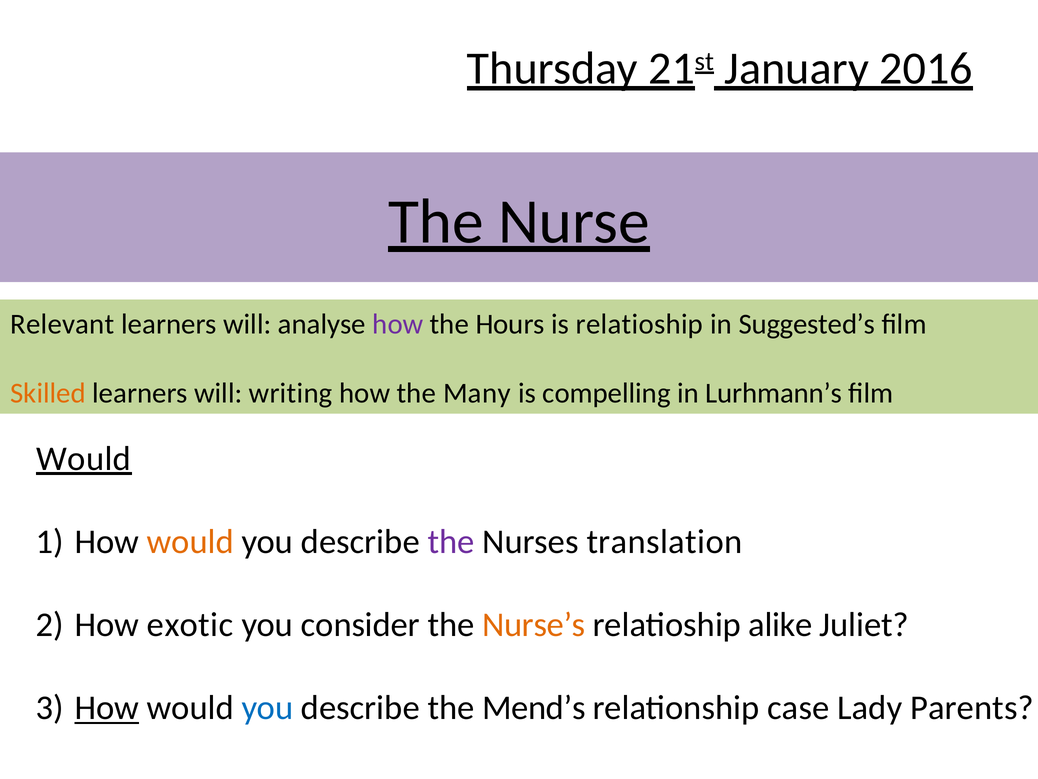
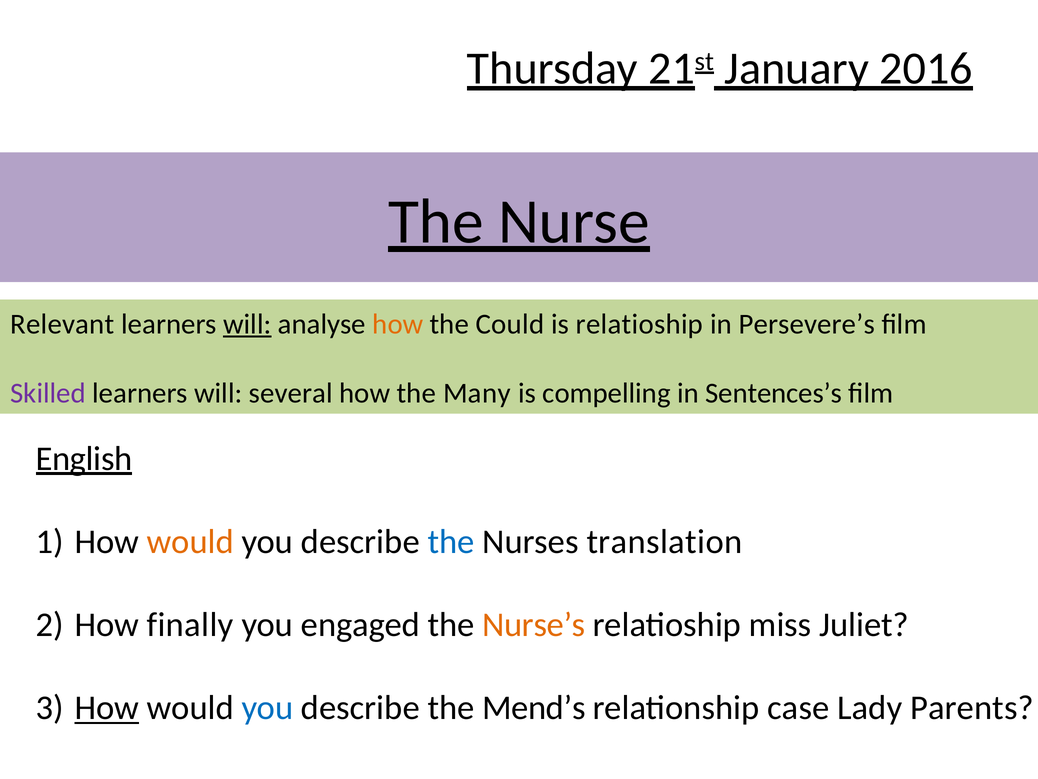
will at (247, 324) underline: none -> present
how at (398, 324) colour: purple -> orange
Hours: Hours -> Could
Suggested’s: Suggested’s -> Persevere’s
Skilled colour: orange -> purple
writing: writing -> several
Lurhmann’s: Lurhmann’s -> Sentences’s
Would at (84, 458): Would -> English
the at (451, 541) colour: purple -> blue
exotic: exotic -> finally
consider: consider -> engaged
alike: alike -> miss
